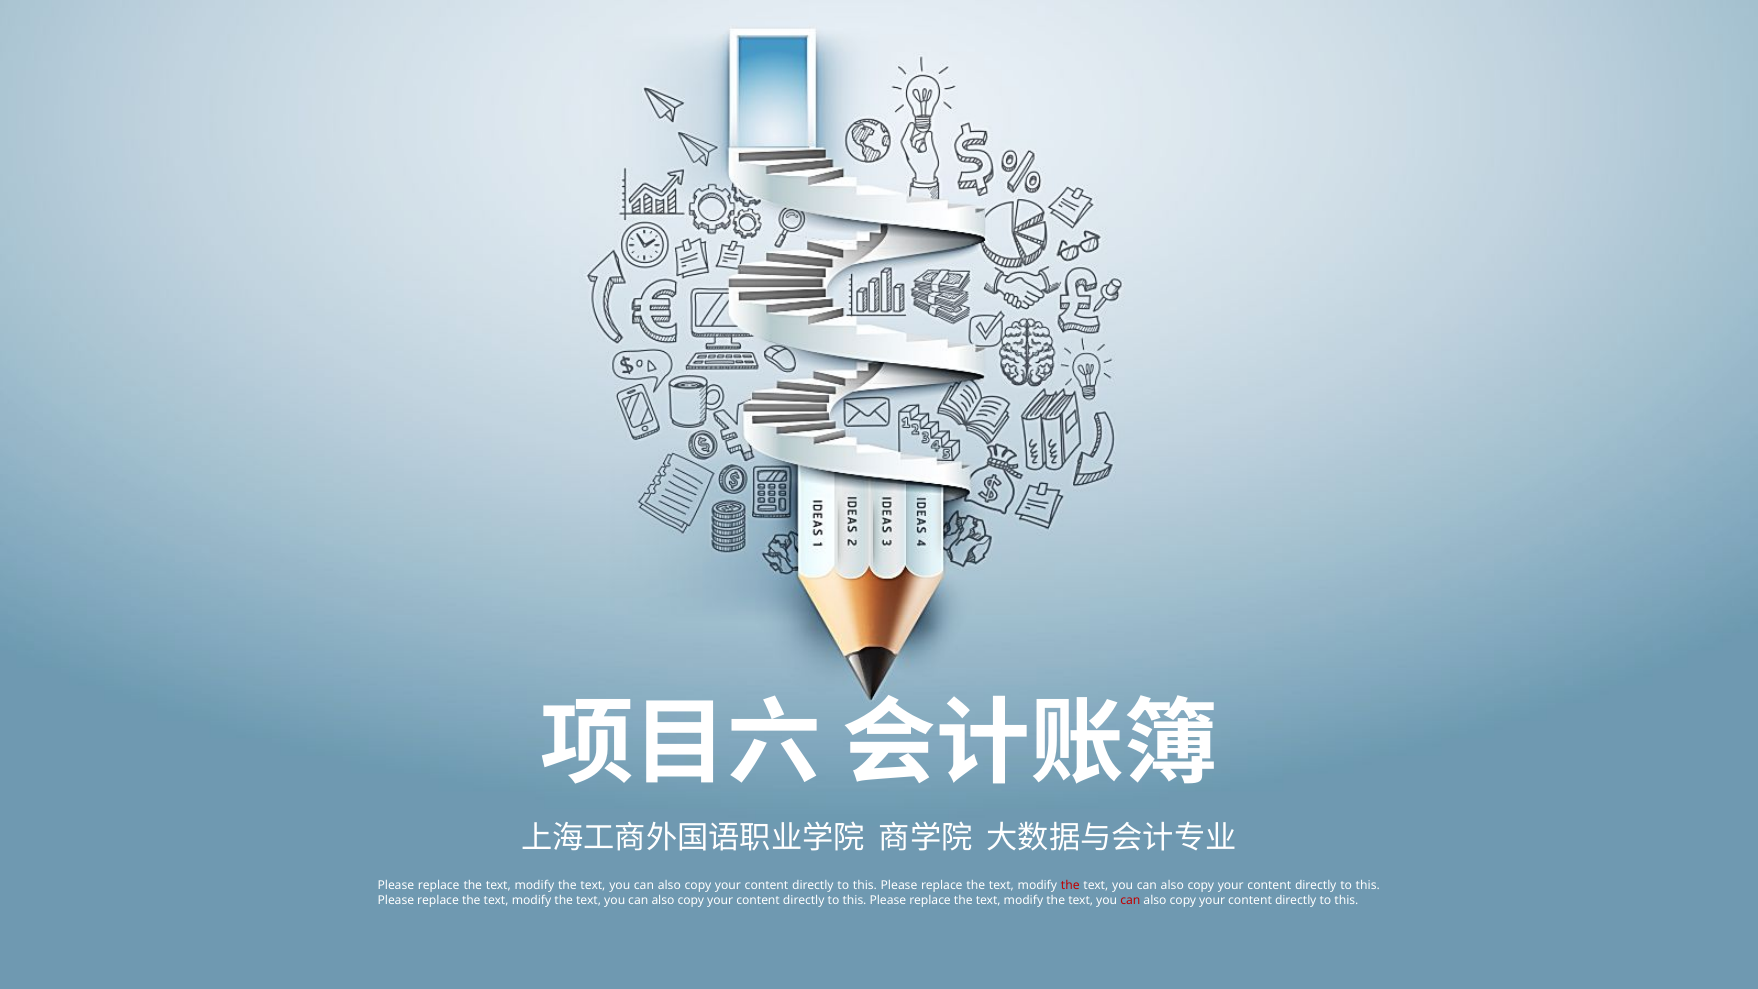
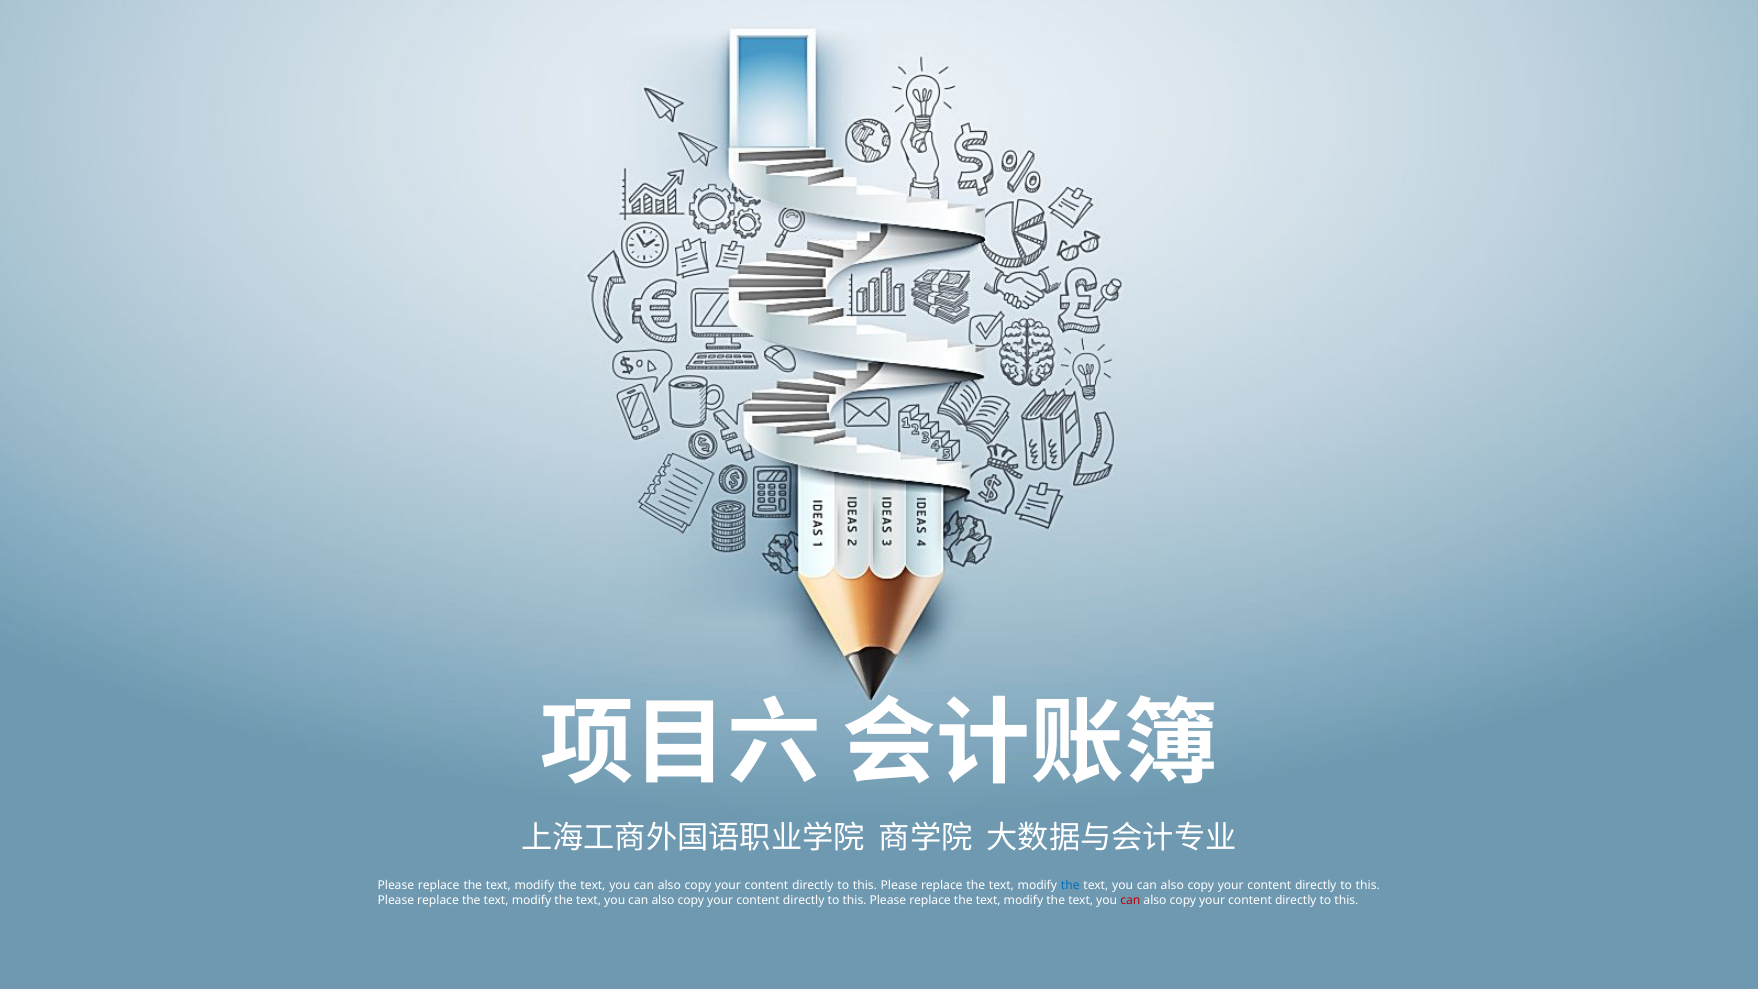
the at (1070, 885) colour: red -> blue
